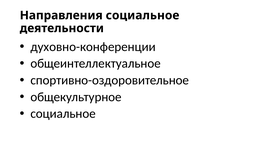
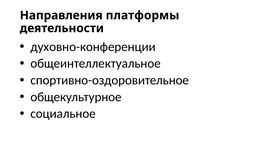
Направления социальное: социальное -> платформы
